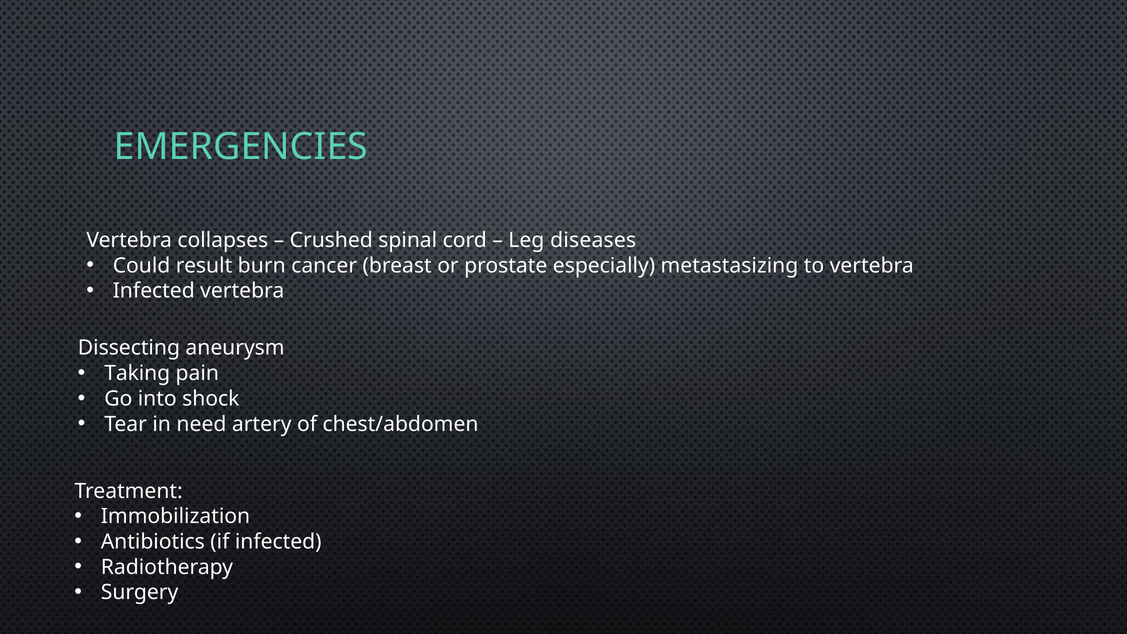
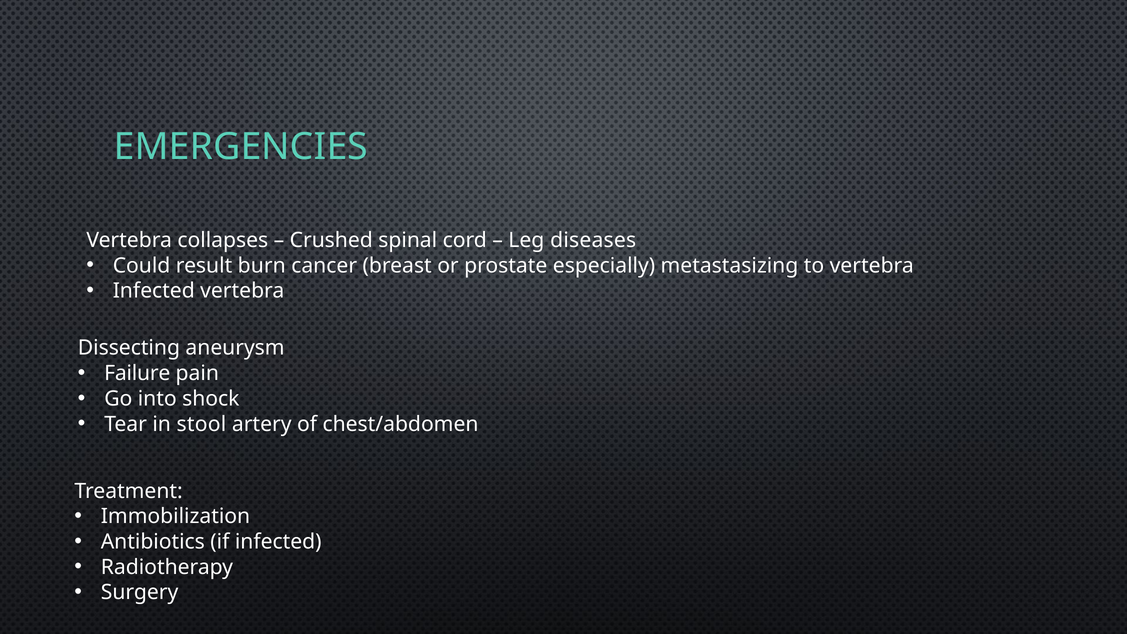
Taking: Taking -> Failure
need: need -> stool
